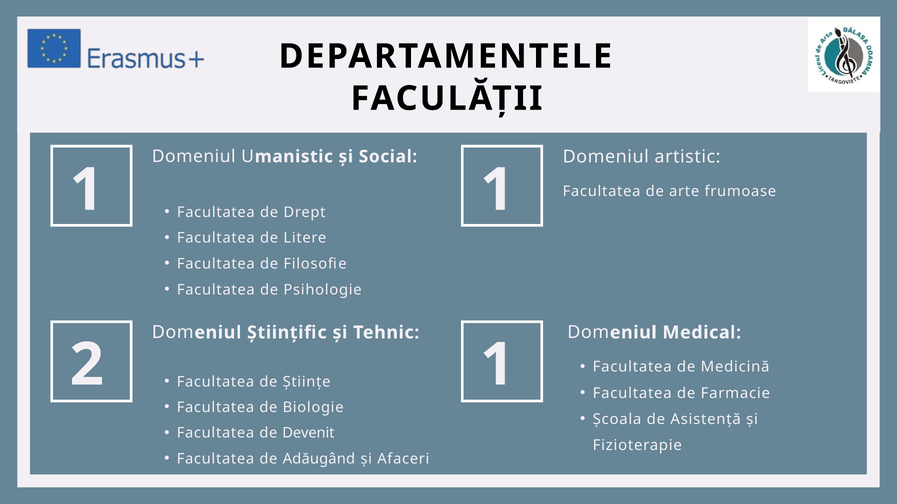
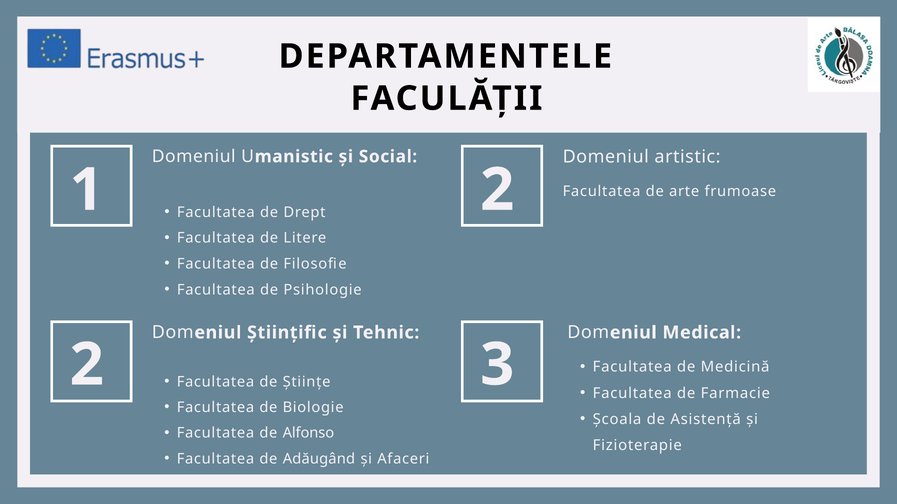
1 1: 1 -> 2
2 1: 1 -> 3
Devenit: Devenit -> Alfonso
